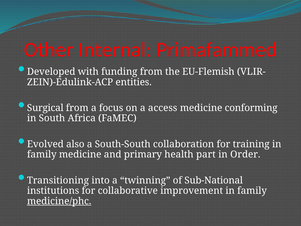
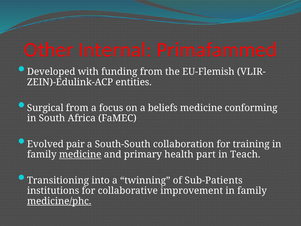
access: access -> beliefs
also: also -> pair
medicine at (80, 154) underline: none -> present
Order: Order -> Teach
Sub-National: Sub-National -> Sub-Patients
